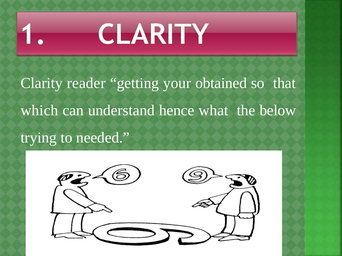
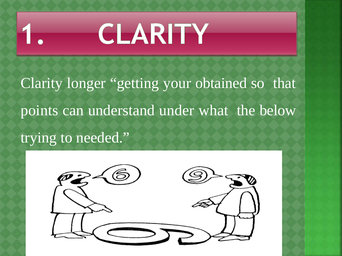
reader: reader -> longer
which: which -> points
hence: hence -> under
